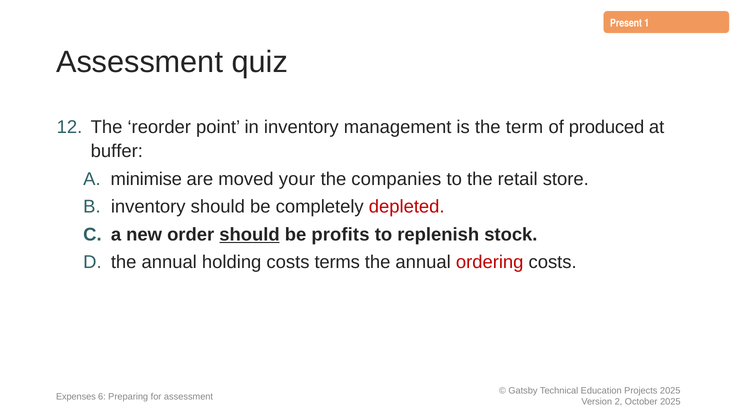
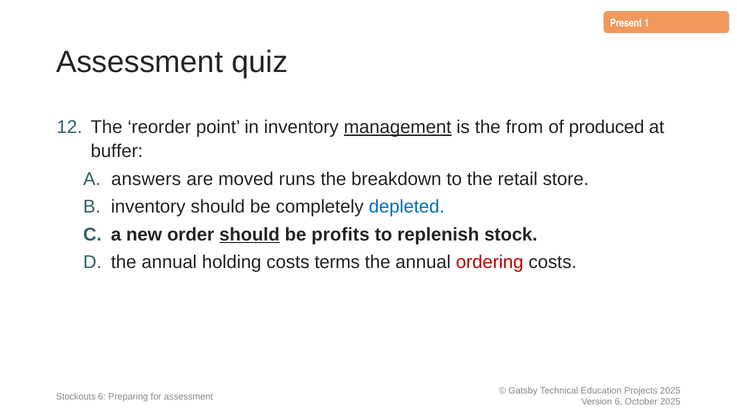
management underline: none -> present
term: term -> from
minimise: minimise -> answers
your: your -> runs
companies: companies -> breakdown
depleted colour: red -> blue
Expenses: Expenses -> Stockouts
2 at (618, 401): 2 -> 6
